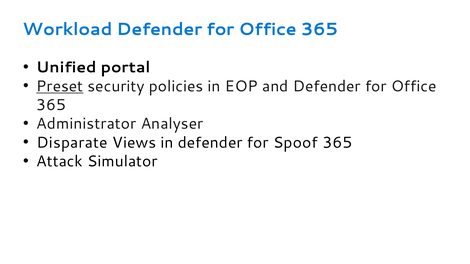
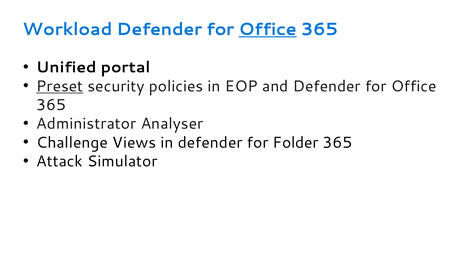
Office at (268, 29) underline: none -> present
Disparate: Disparate -> Challenge
Spoof: Spoof -> Folder
